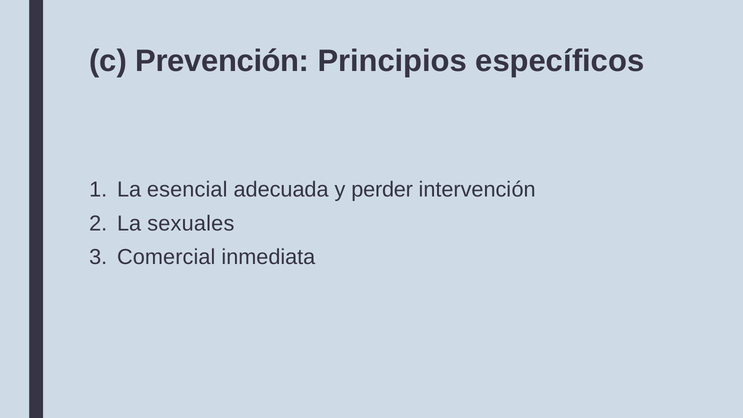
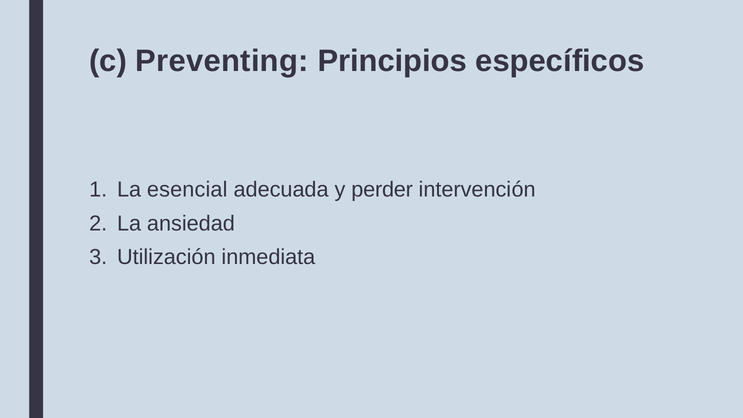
Prevención: Prevención -> Preventing
sexuales: sexuales -> ansiedad
Comercial: Comercial -> Utilización
